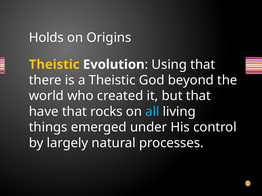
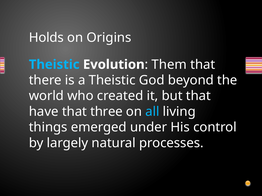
Theistic at (54, 65) colour: yellow -> light blue
Using: Using -> Them
rocks: rocks -> three
